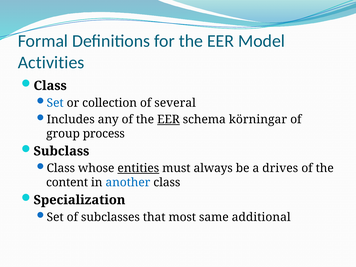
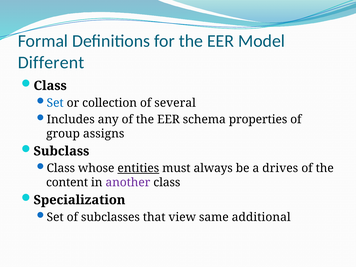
Activities: Activities -> Different
EER at (168, 119) underline: present -> none
körningar: körningar -> properties
process: process -> assigns
another colour: blue -> purple
most: most -> view
